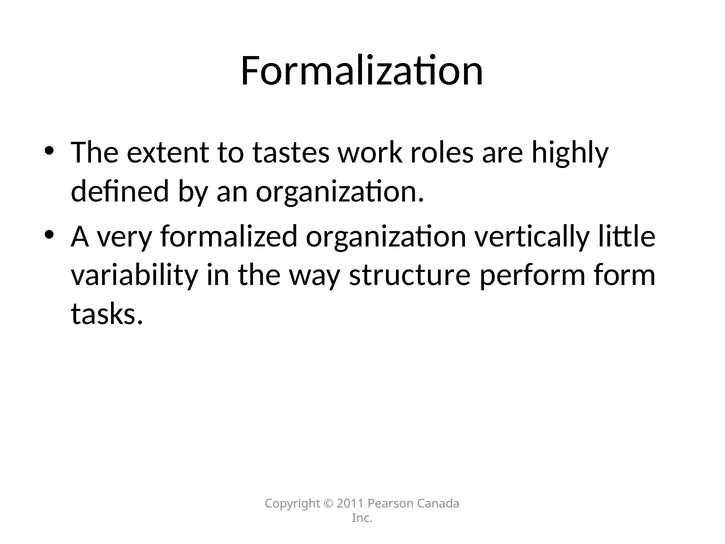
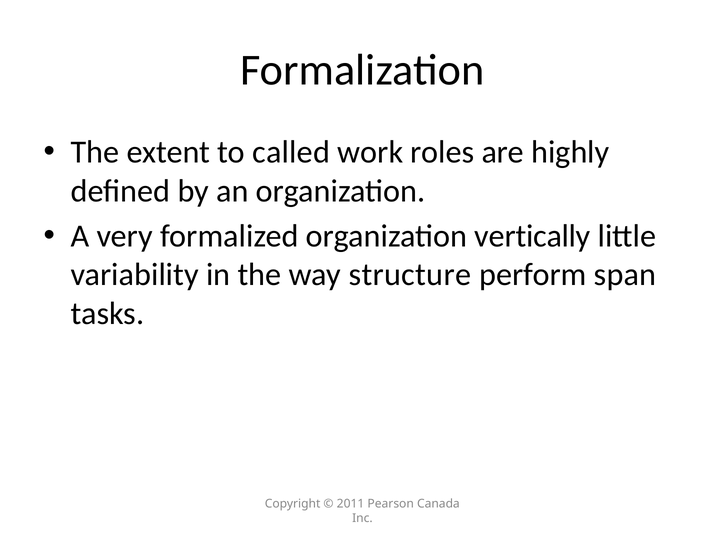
tastes: tastes -> called
form: form -> span
